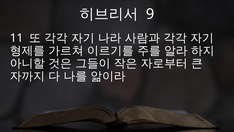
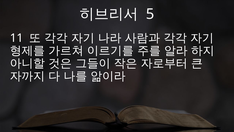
9: 9 -> 5
